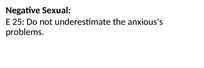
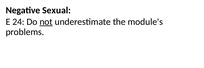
25: 25 -> 24
not underline: none -> present
anxious's: anxious's -> module's
